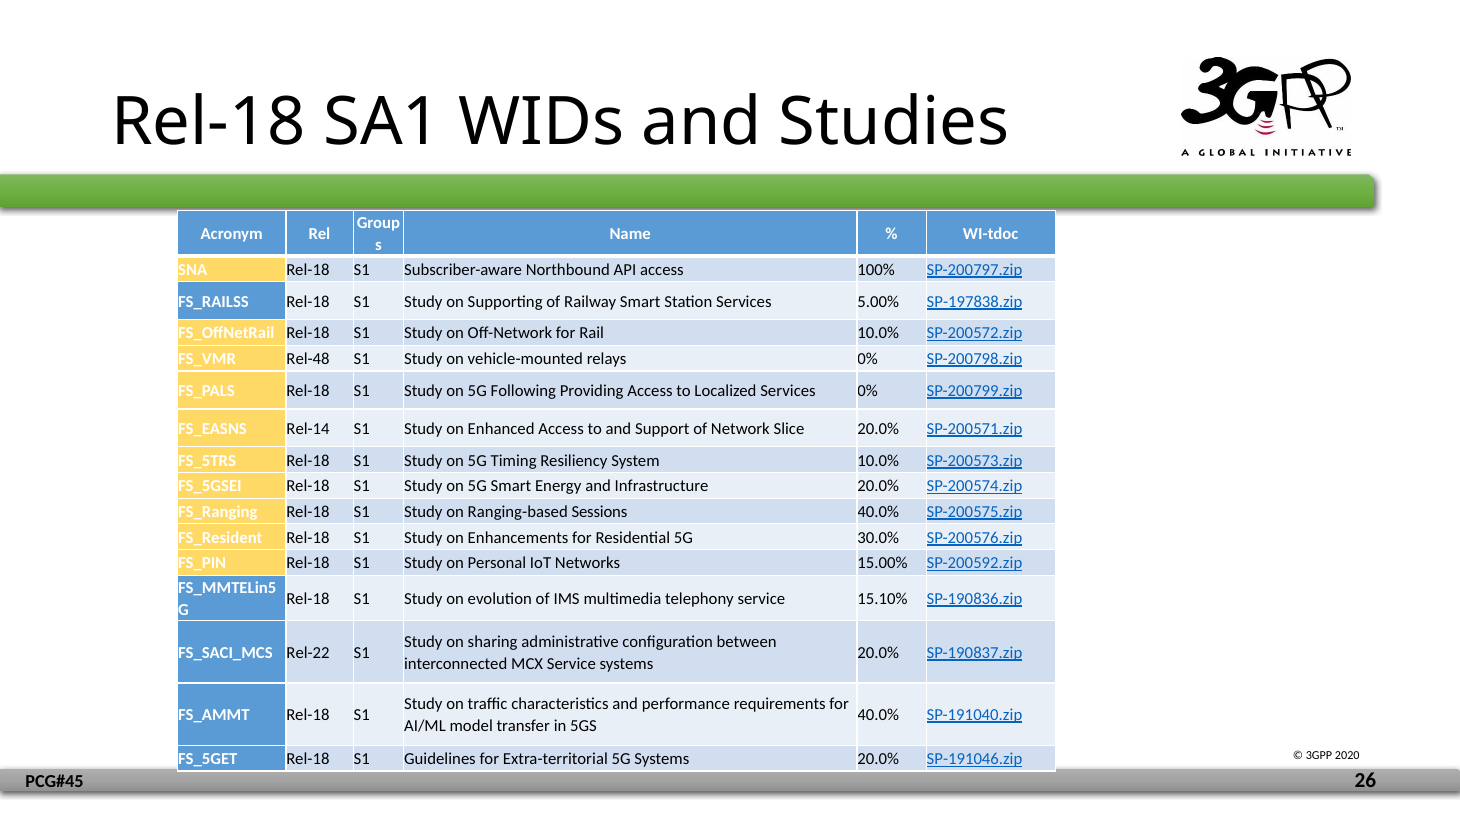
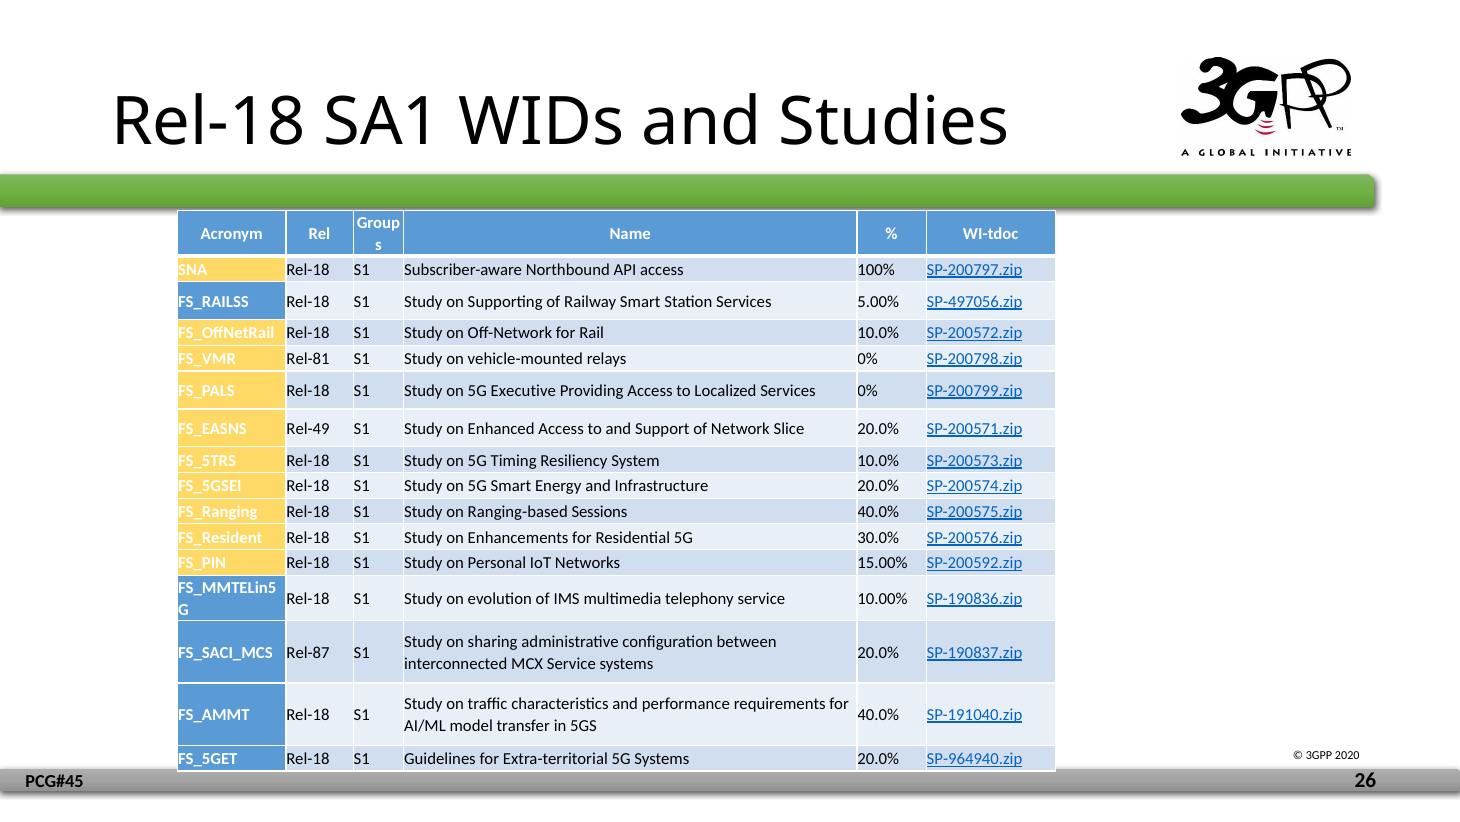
SP-197838.zip: SP-197838.zip -> SP-497056.zip
Rel-48: Rel-48 -> Rel-81
Following: Following -> Executive
Rel-14: Rel-14 -> Rel-49
15.10%: 15.10% -> 10.00%
Rel-22: Rel-22 -> Rel-87
SP-191046.zip: SP-191046.zip -> SP-964940.zip
